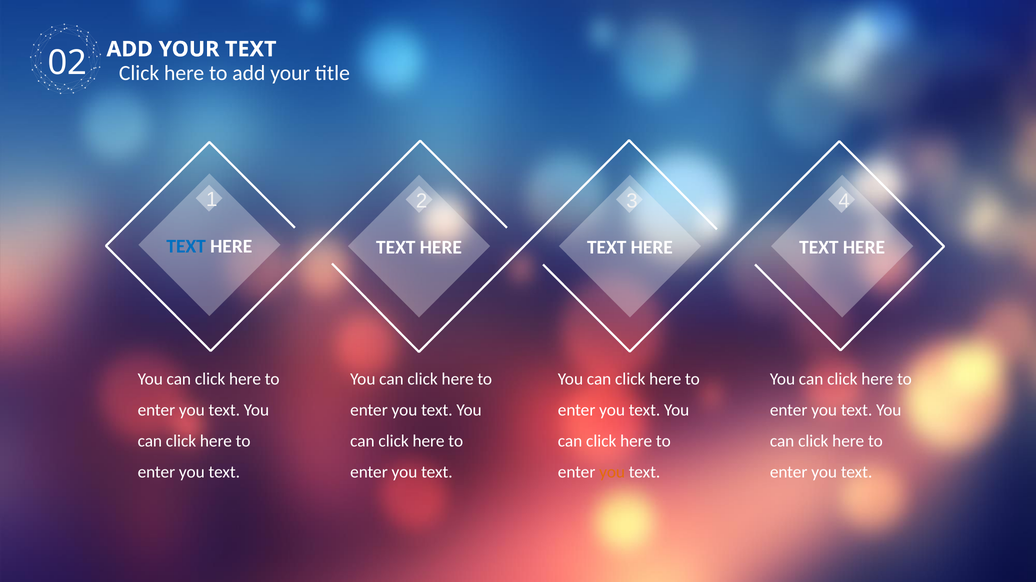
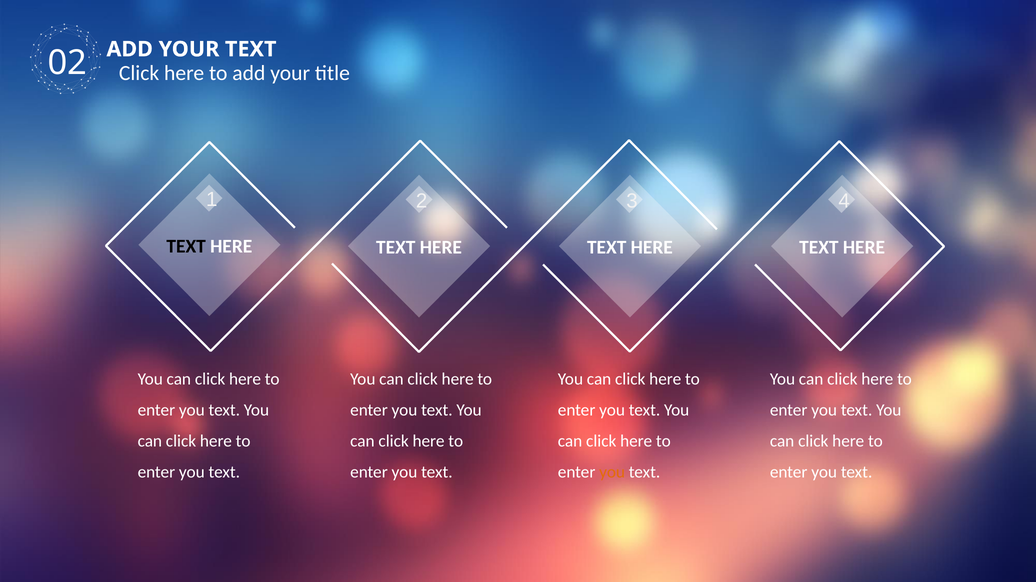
TEXT at (186, 246) colour: blue -> black
